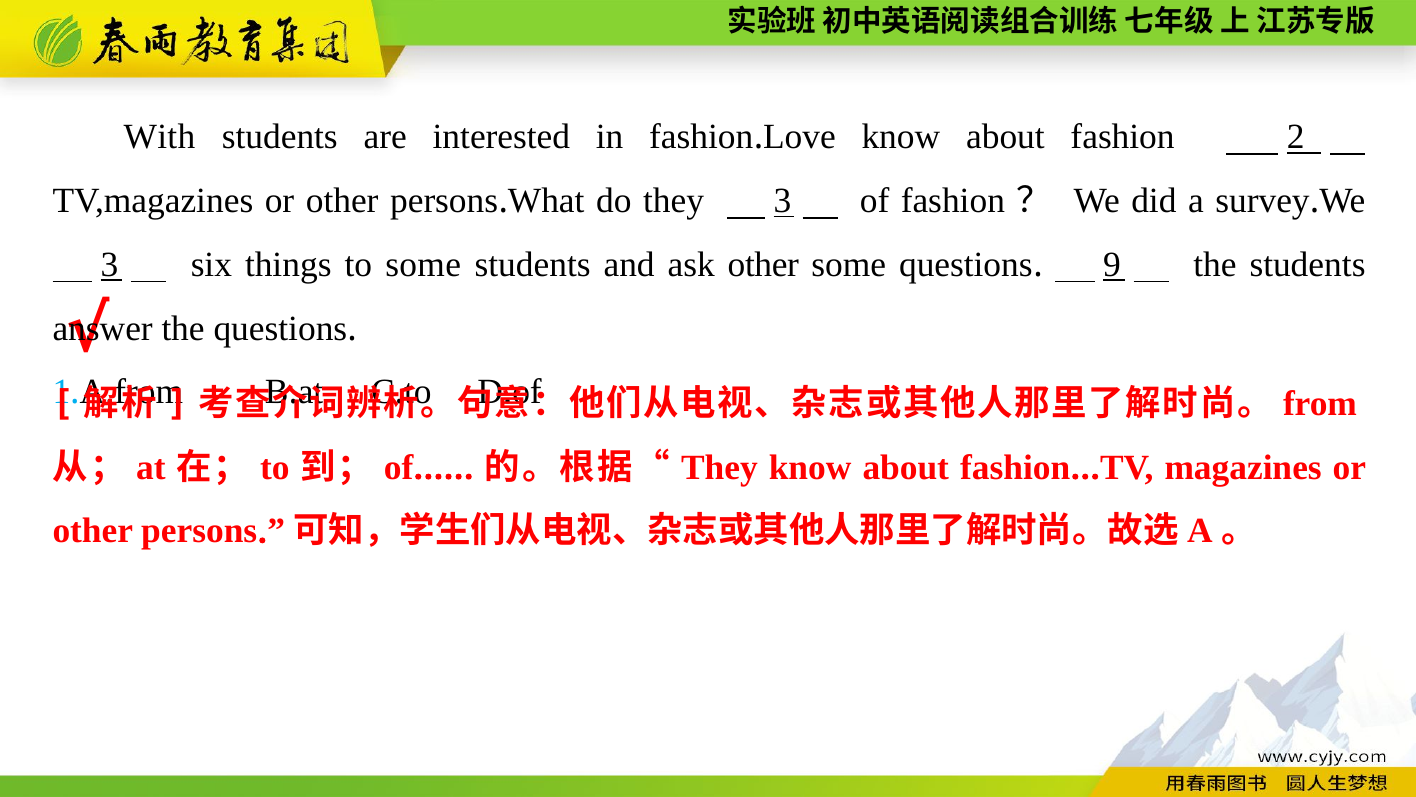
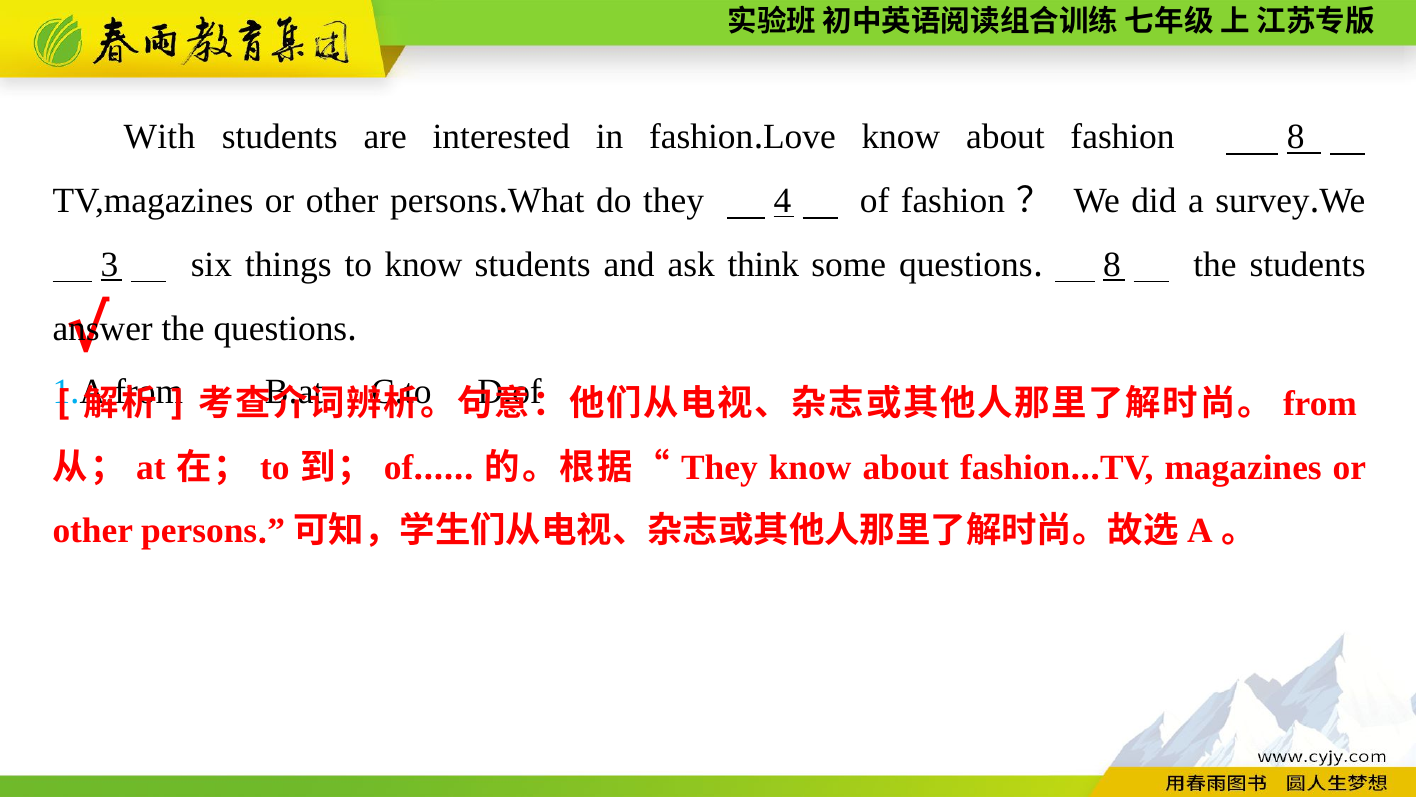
fashion 2: 2 -> 8
they 3: 3 -> 4
to some: some -> know
ask other: other -> think
9 at (1112, 264): 9 -> 8
